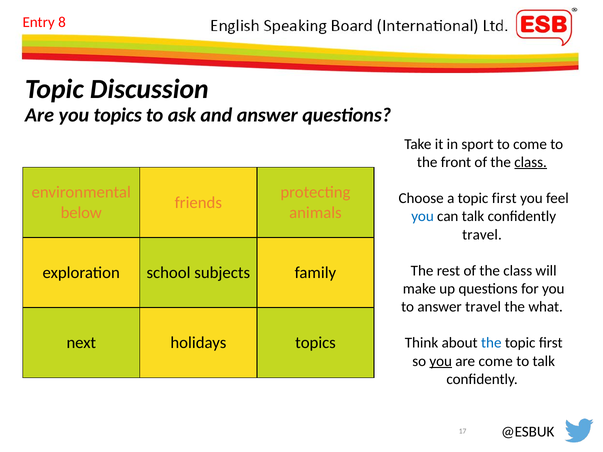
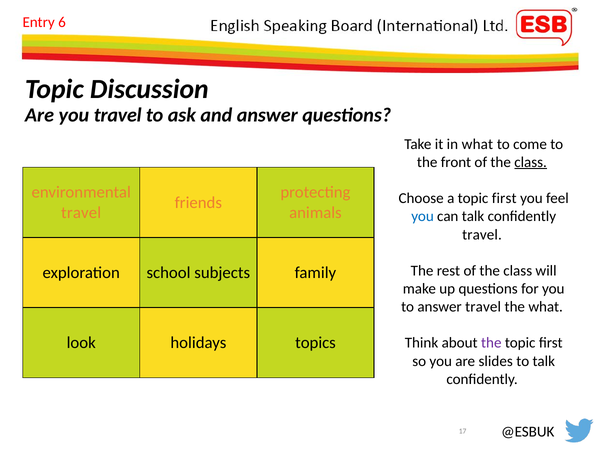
8: 8 -> 6
you topics: topics -> travel
in sport: sport -> what
below at (81, 213): below -> travel
next: next -> look
the at (491, 343) colour: blue -> purple
you at (441, 361) underline: present -> none
are come: come -> slides
